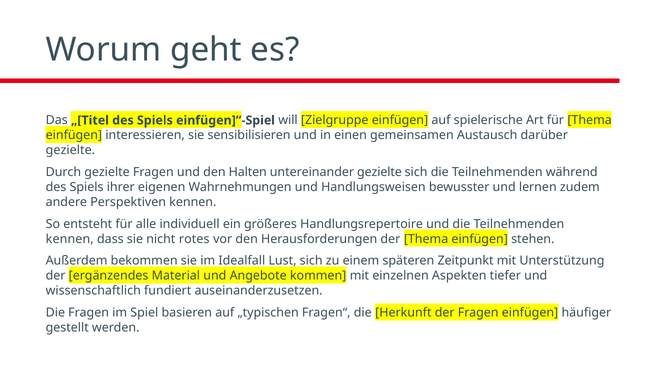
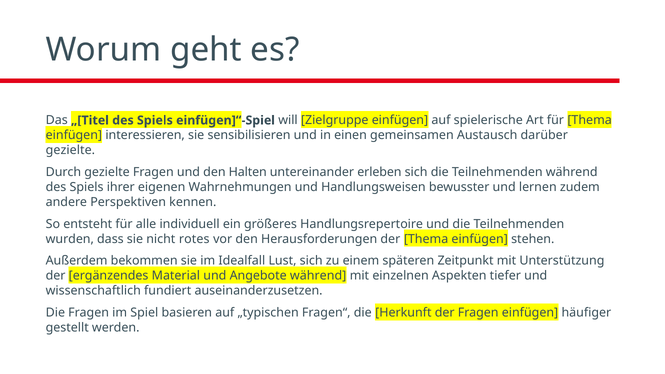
untereinander gezielte: gezielte -> erleben
kennen at (70, 239): kennen -> wurden
Angebote kommen: kommen -> während
